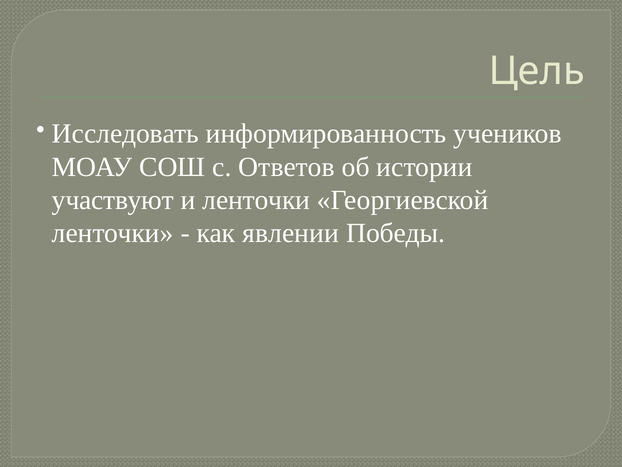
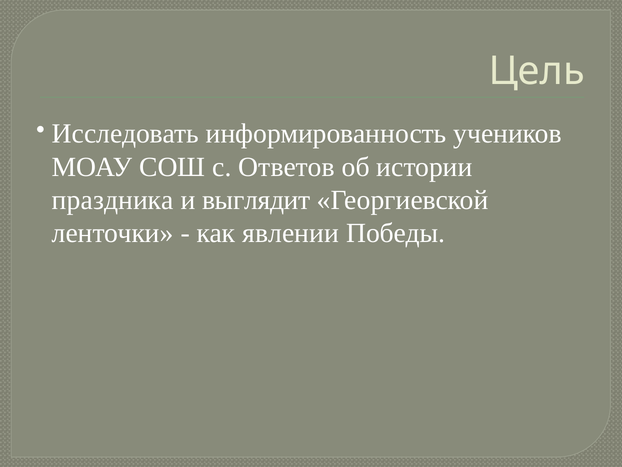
участвуют: участвуют -> праздника
и ленточки: ленточки -> выглядит
